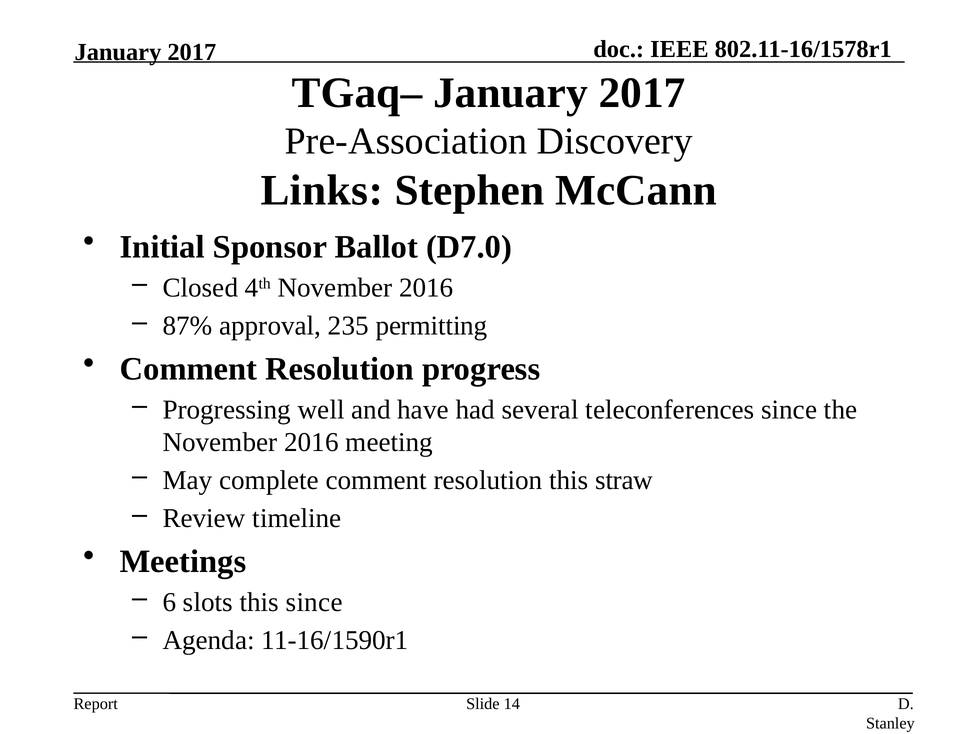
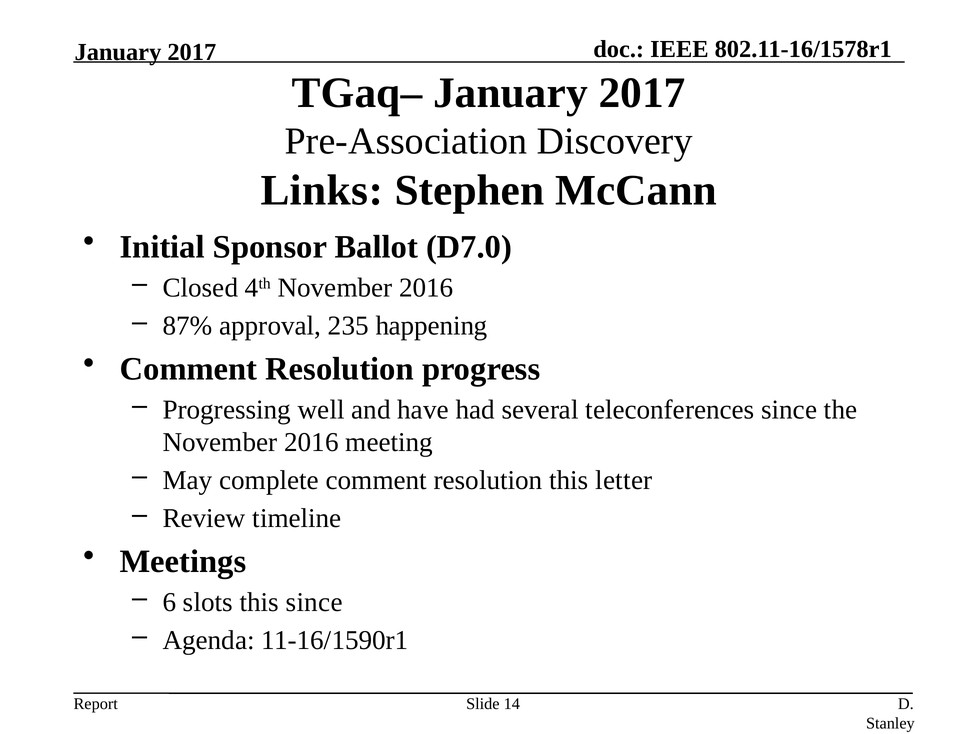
permitting: permitting -> happening
straw: straw -> letter
